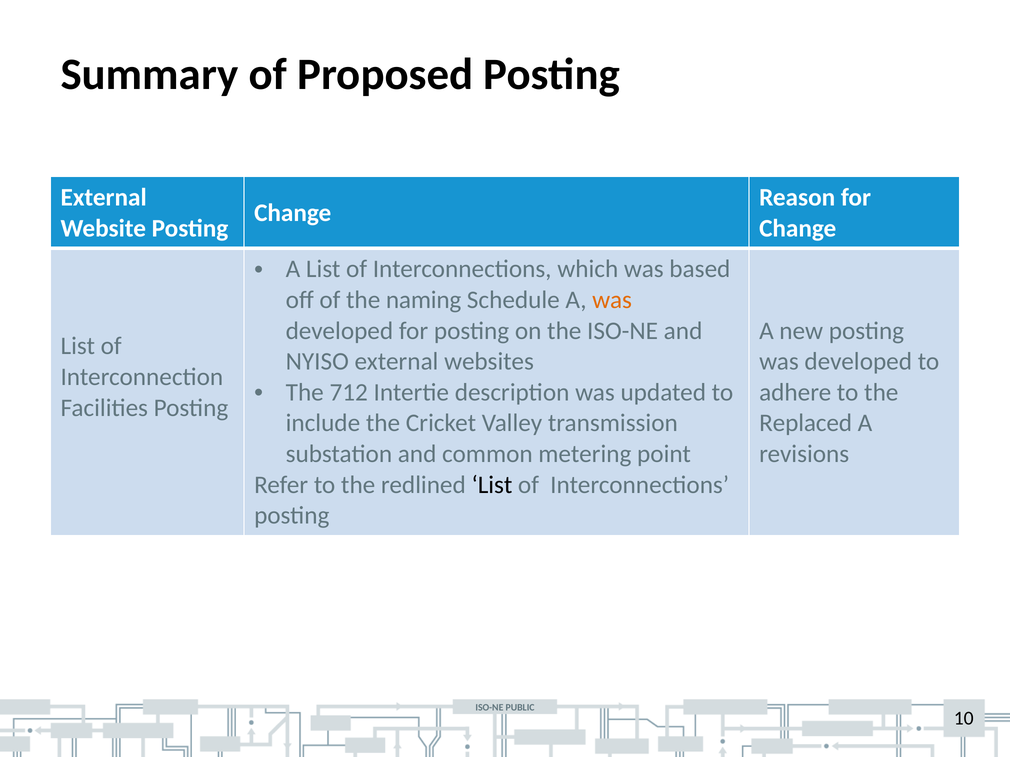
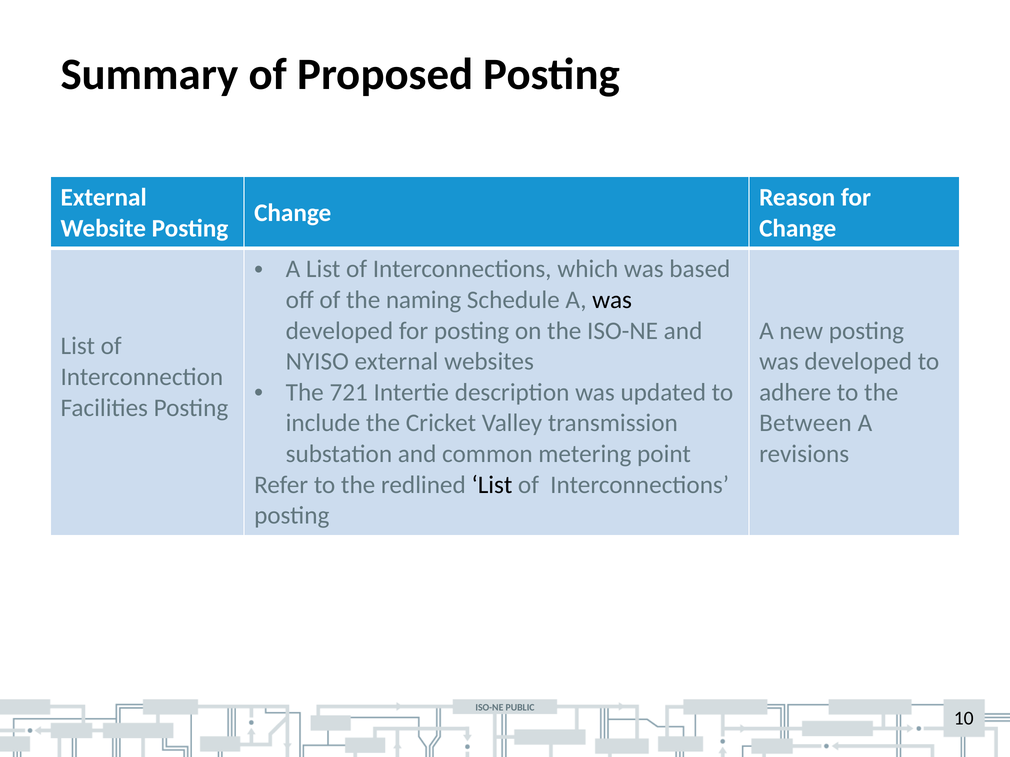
was at (612, 300) colour: orange -> black
712: 712 -> 721
Replaced: Replaced -> Between
